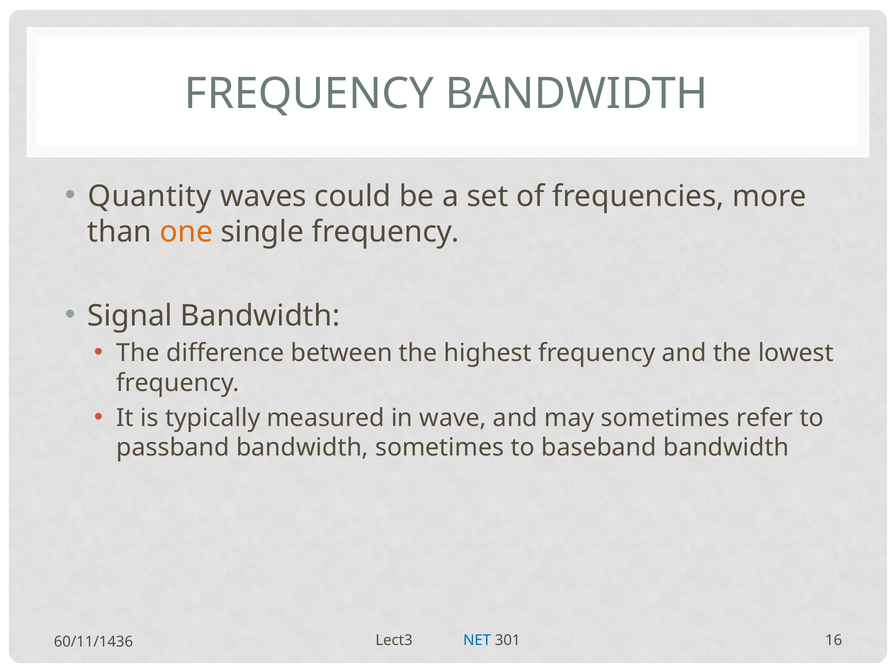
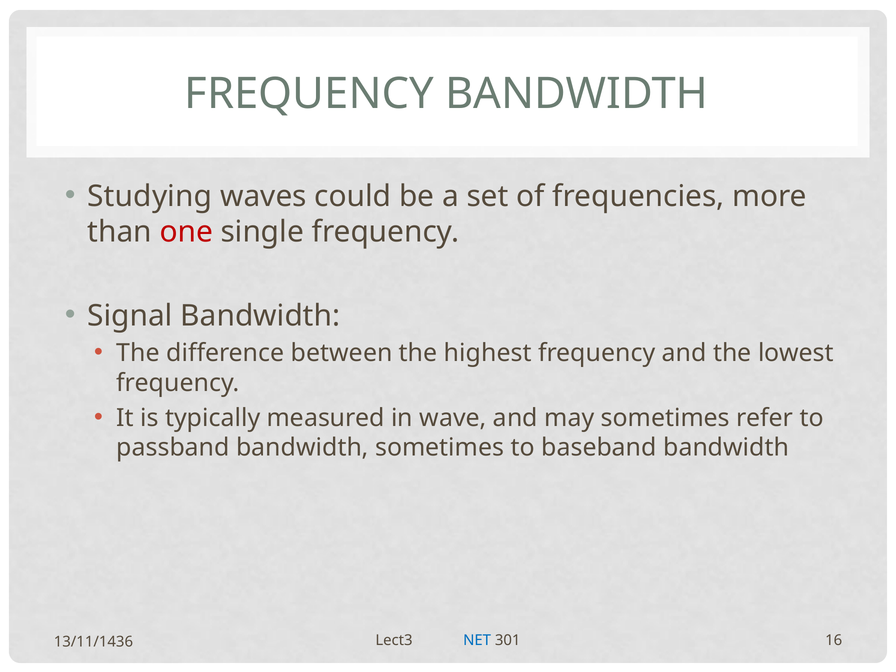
Quantity: Quantity -> Studying
one colour: orange -> red
60/11/1436: 60/11/1436 -> 13/11/1436
